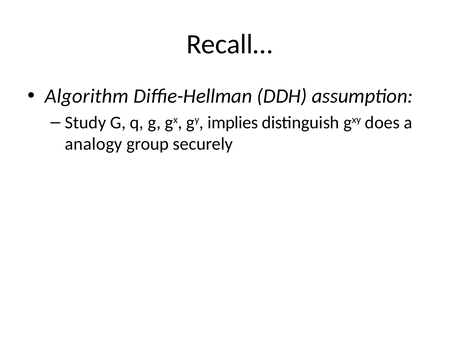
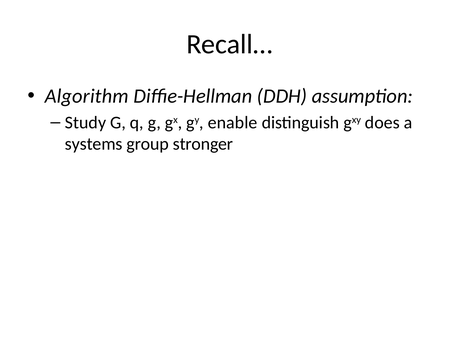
implies: implies -> enable
analogy: analogy -> systems
securely: securely -> stronger
